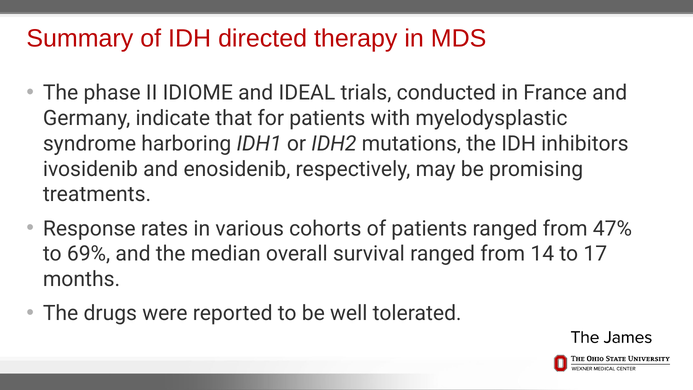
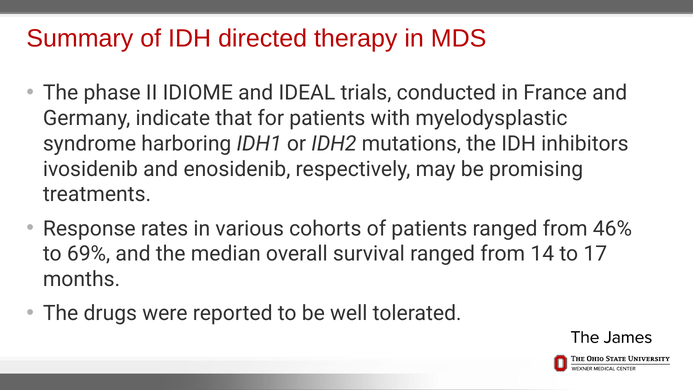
47%: 47% -> 46%
